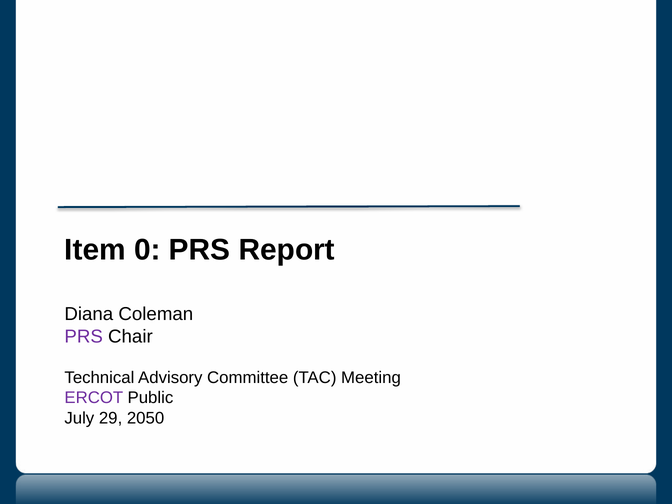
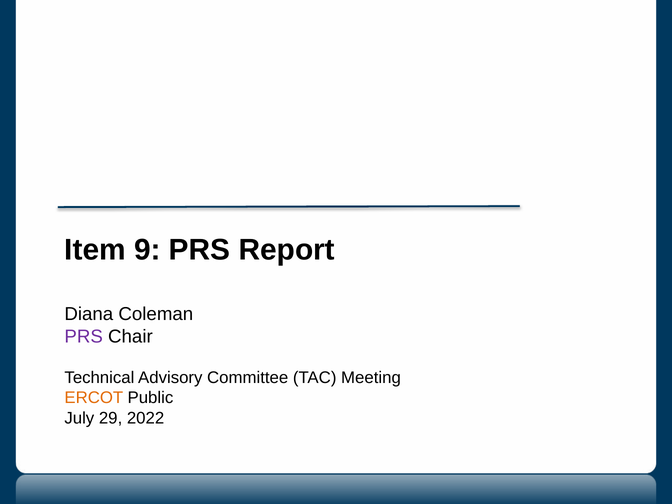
0: 0 -> 9
ERCOT colour: purple -> orange
2050: 2050 -> 2022
